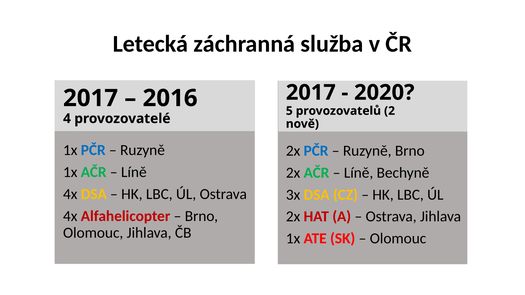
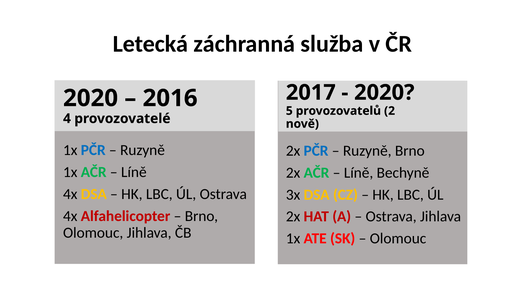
2017 at (91, 98): 2017 -> 2020
